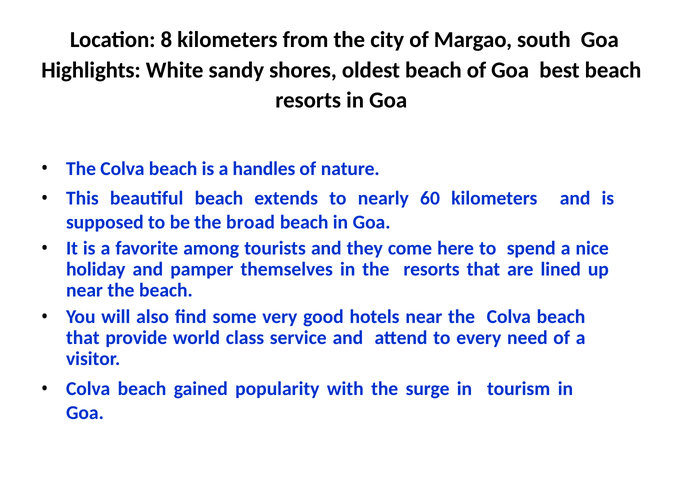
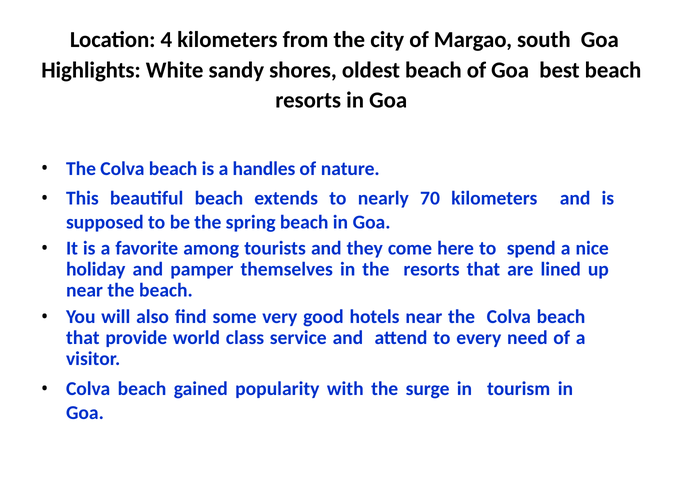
8: 8 -> 4
60: 60 -> 70
broad: broad -> spring
